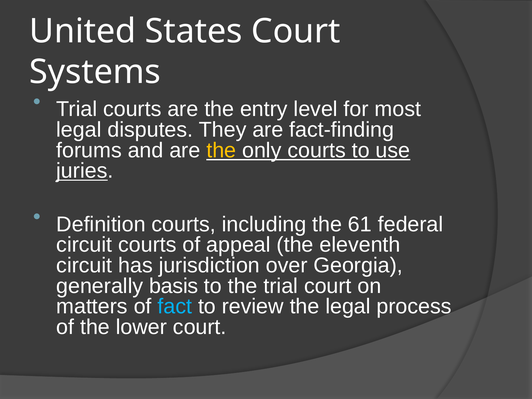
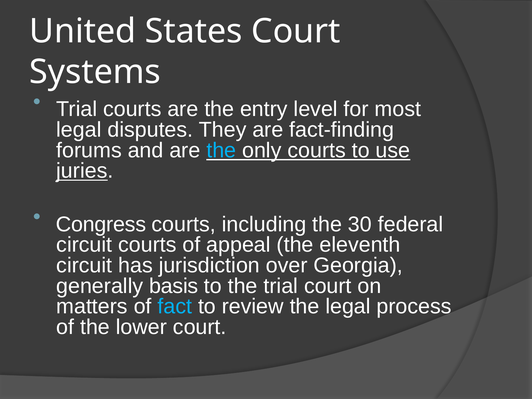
the at (221, 150) colour: yellow -> light blue
Definition: Definition -> Congress
61: 61 -> 30
